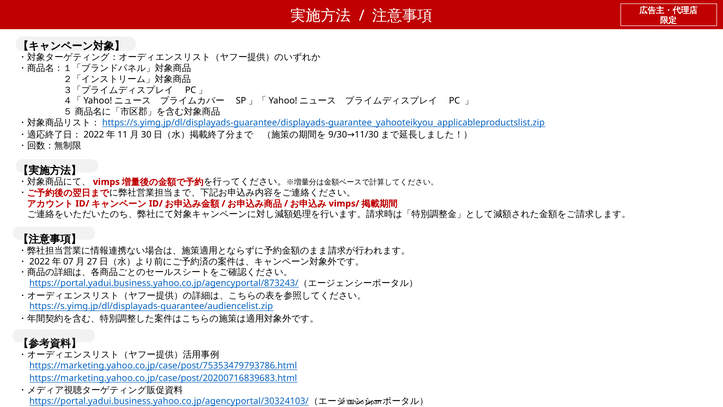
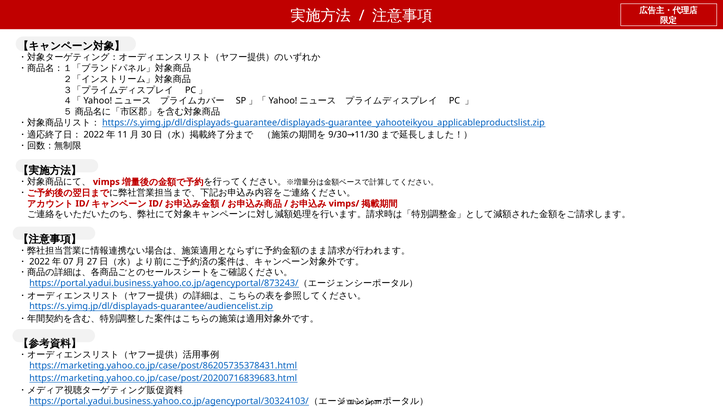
https://marketing.yahoo.co.jp/case/post/75353479793786.html: https://marketing.yahoo.co.jp/case/post/75353479793786.html -> https://marketing.yahoo.co.jp/case/post/86205735378431.html
